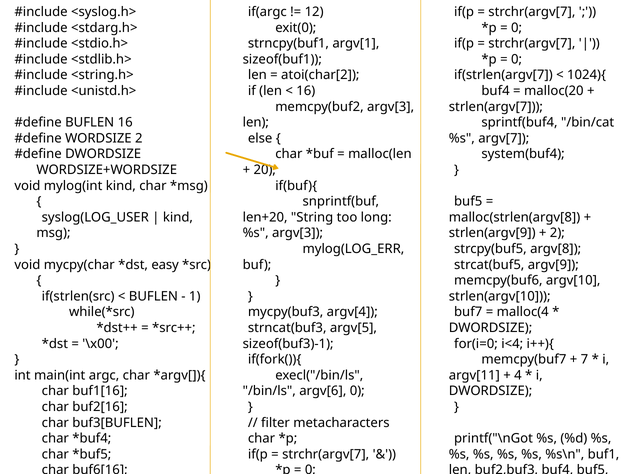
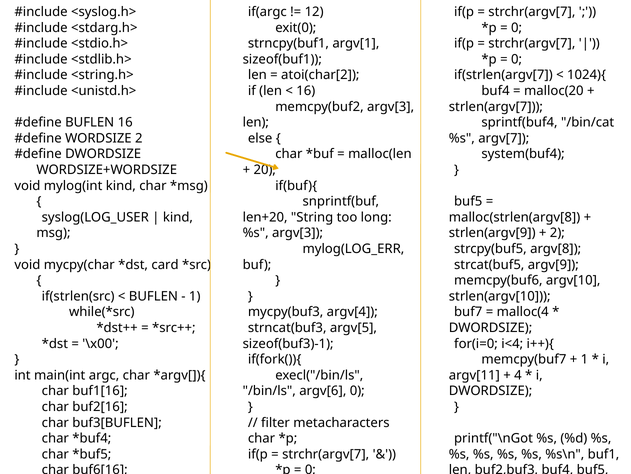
easy: easy -> card
7 at (585, 359): 7 -> 1
